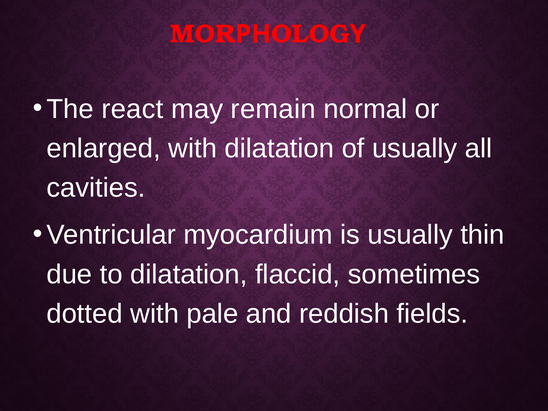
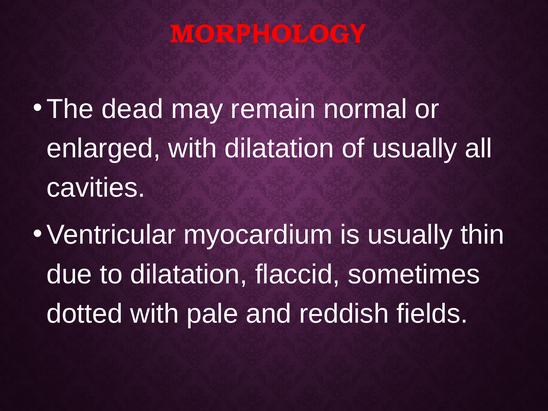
react: react -> dead
